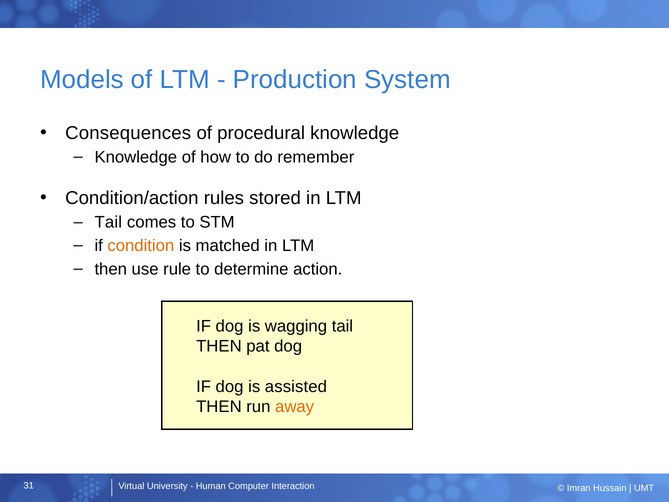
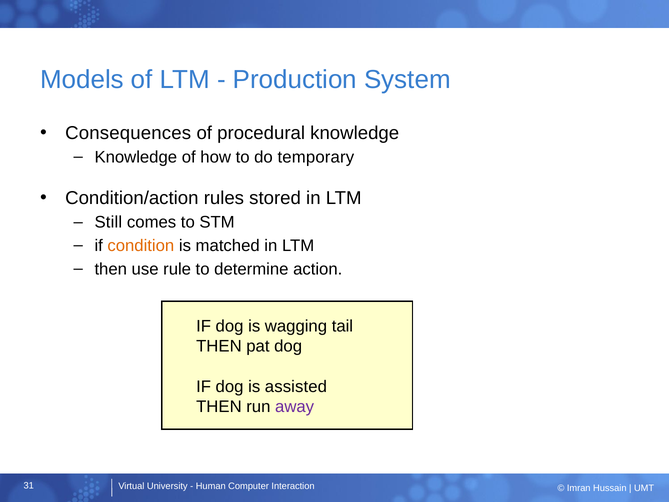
remember: remember -> temporary
Tail at (108, 222): Tail -> Still
away colour: orange -> purple
